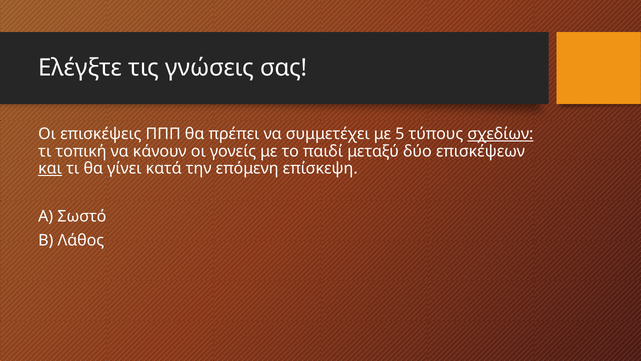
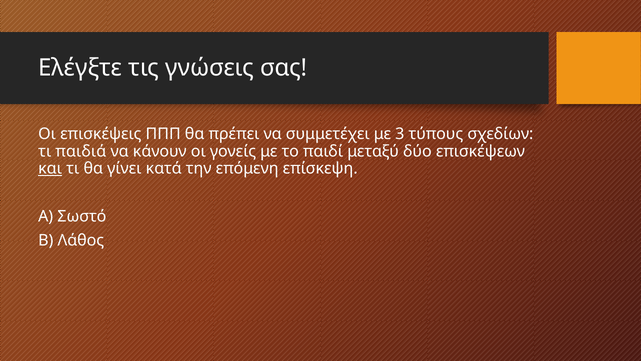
5: 5 -> 3
σχεδίων underline: present -> none
τοπική: τοπική -> παιδιά
